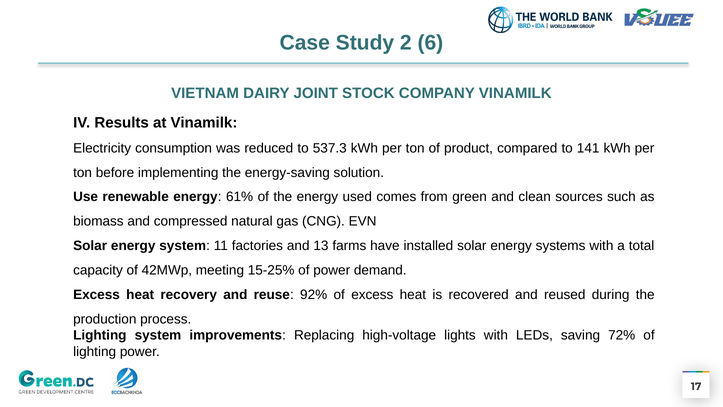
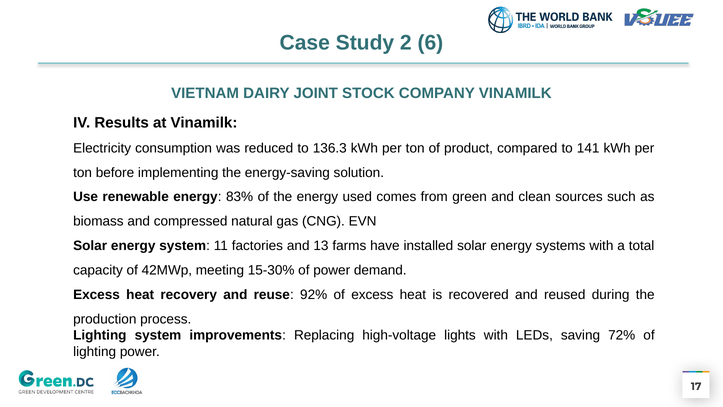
537.3: 537.3 -> 136.3
61%: 61% -> 83%
15-25%: 15-25% -> 15-30%
